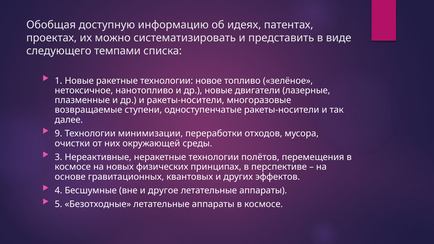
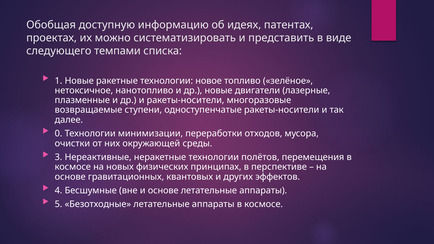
9: 9 -> 0
и другое: другое -> основе
